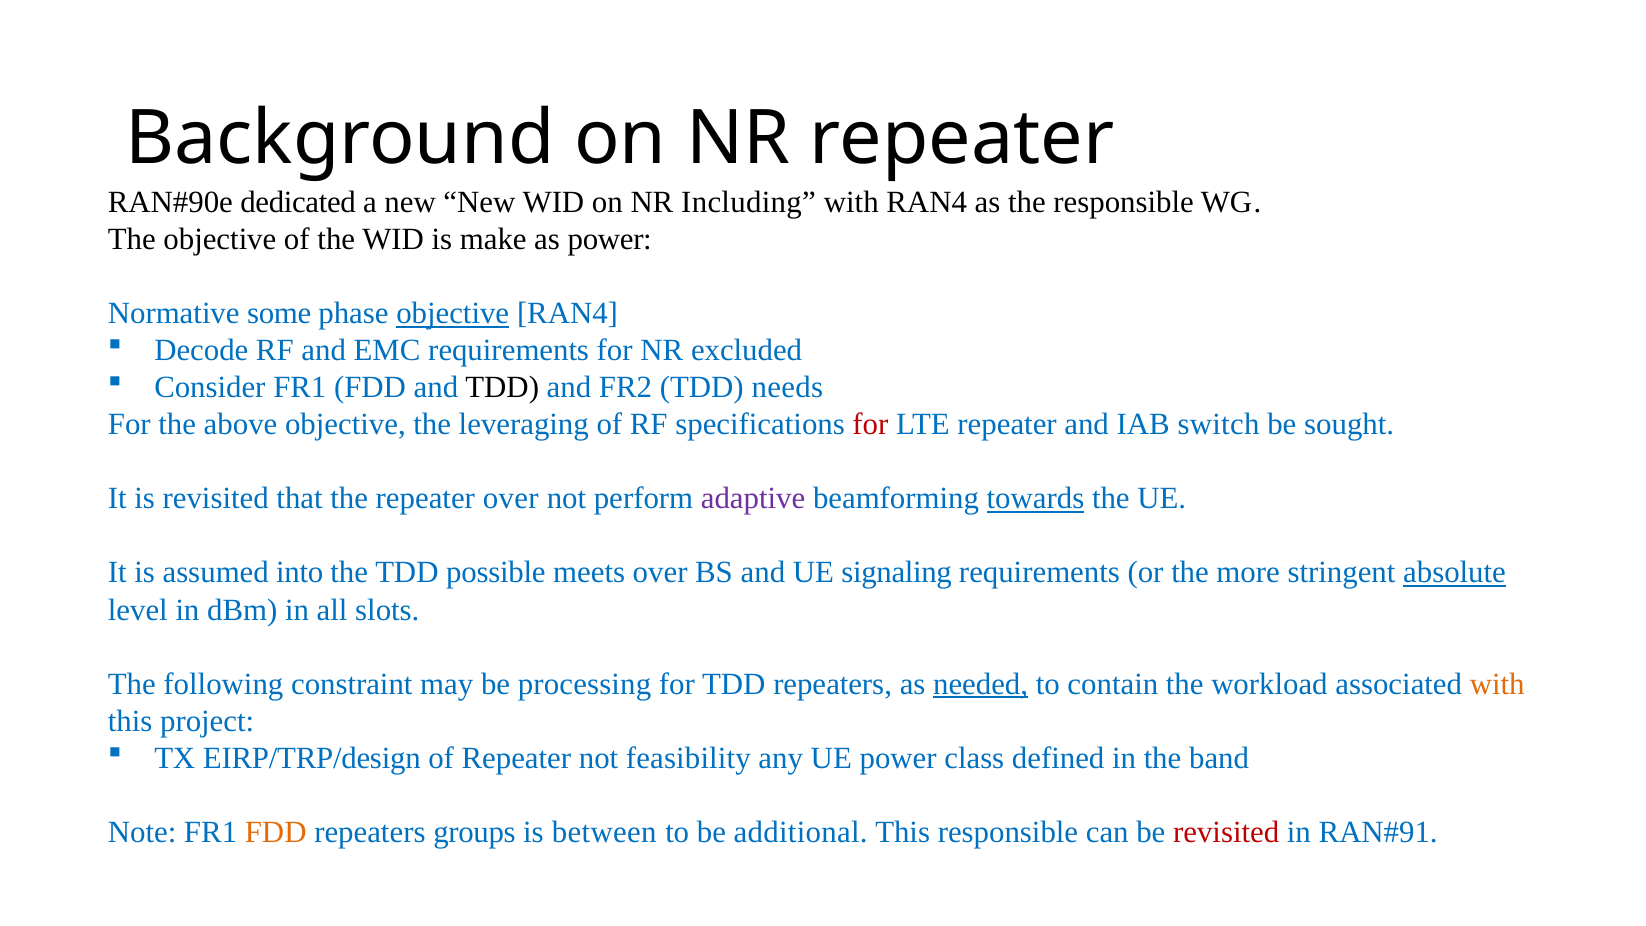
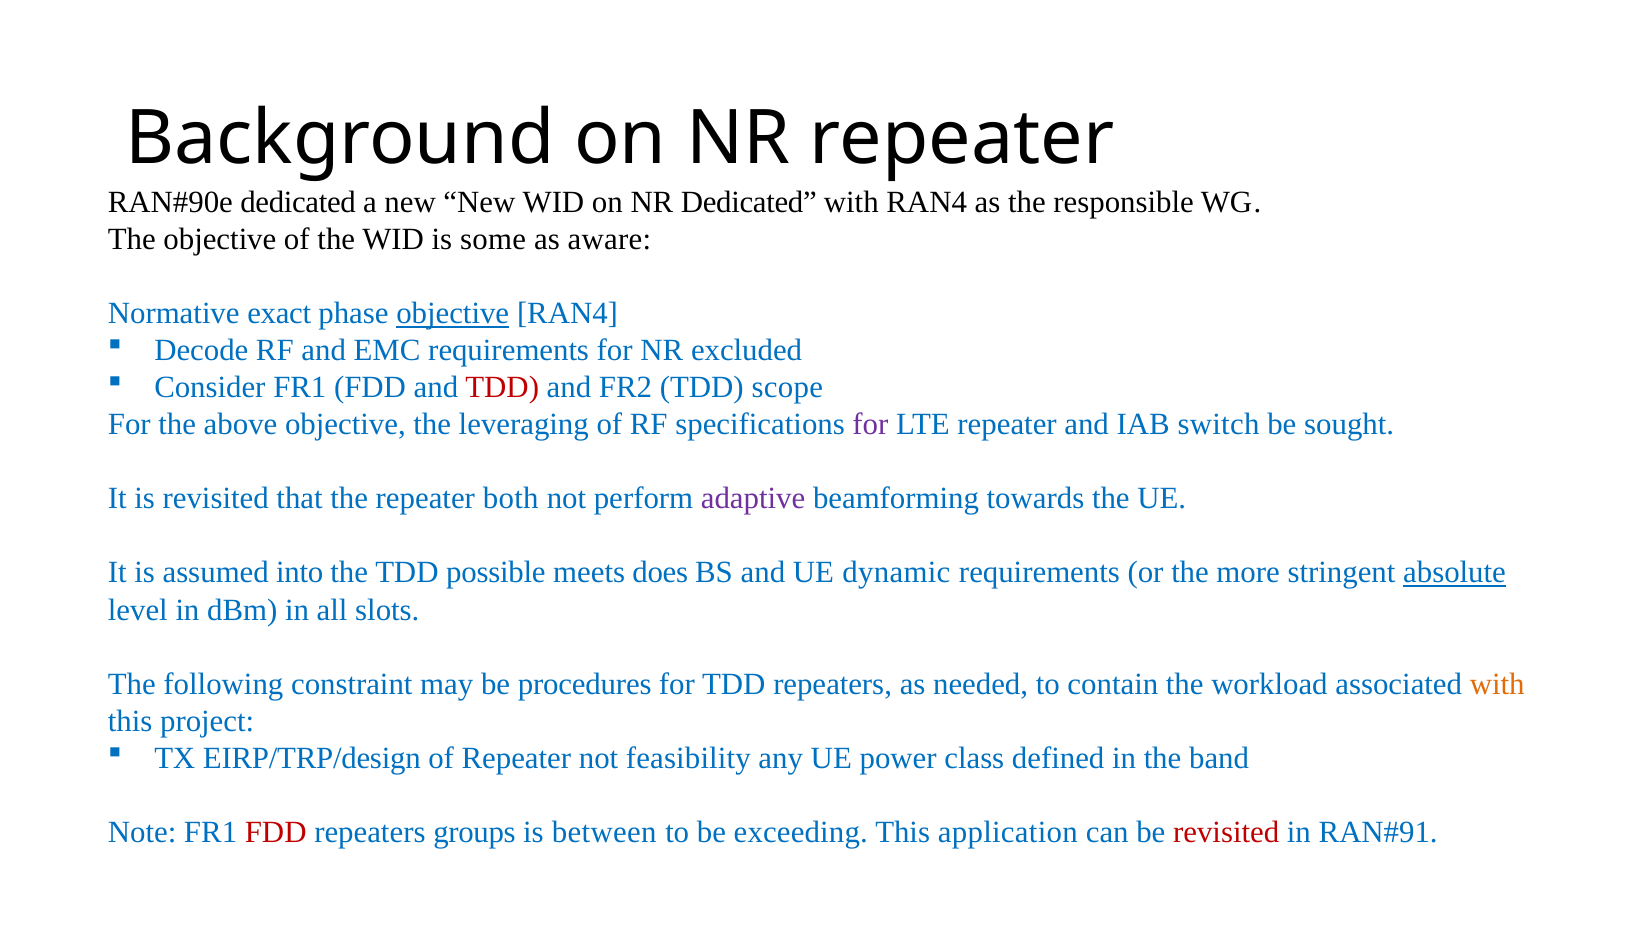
NR Including: Including -> Dedicated
make: make -> some
as power: power -> aware
some: some -> exact
TDD at (502, 388) colour: black -> red
needs: needs -> scope
for at (870, 425) colour: red -> purple
repeater over: over -> both
towards underline: present -> none
meets over: over -> does
signaling: signaling -> dynamic
processing: processing -> procedures
needed underline: present -> none
FDD at (276, 832) colour: orange -> red
additional: additional -> exceeding
This responsible: responsible -> application
